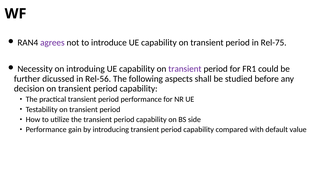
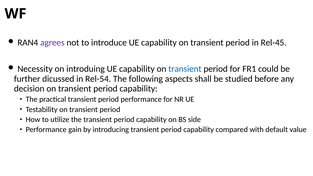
Rel-75: Rel-75 -> Rel-45
transient at (185, 69) colour: purple -> blue
Rel-56: Rel-56 -> Rel-54
